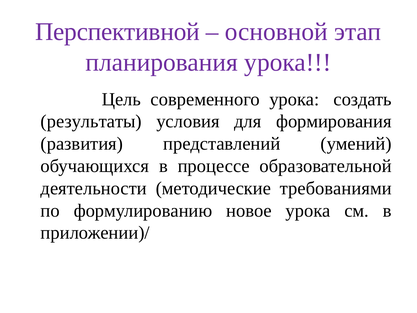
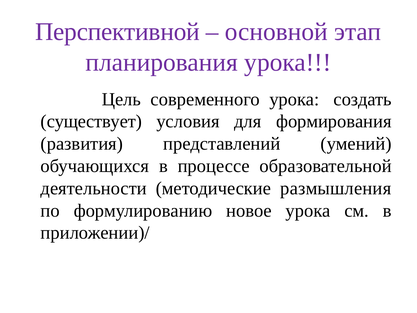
результаты: результаты -> существует
требованиями: требованиями -> размышления
